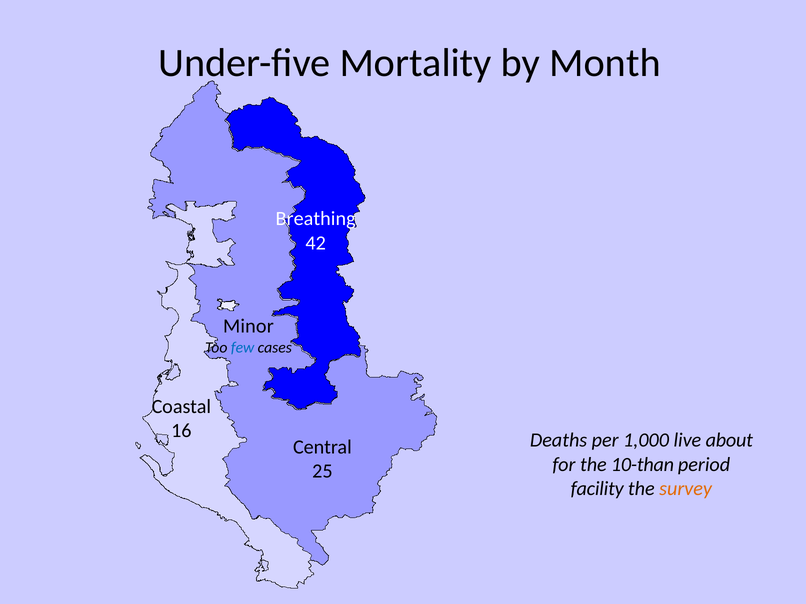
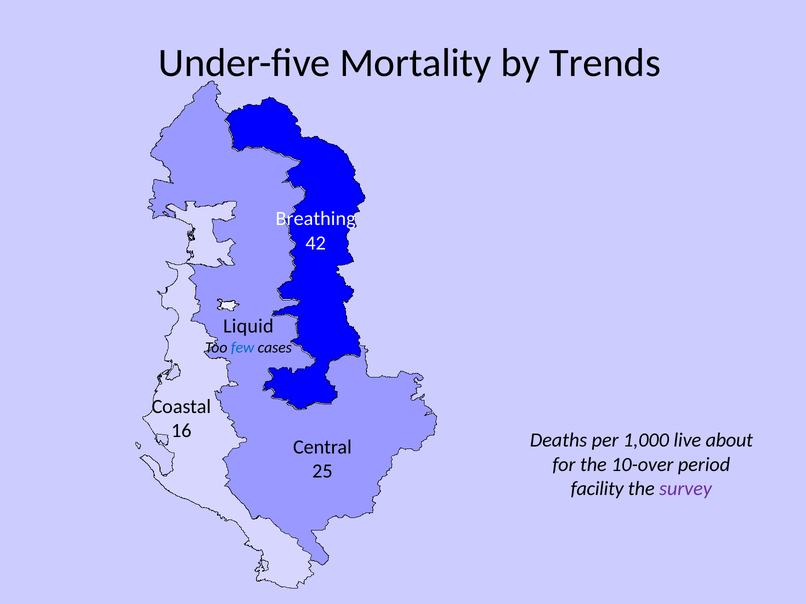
Month: Month -> Trends
Minor: Minor -> Liquid
10-than: 10-than -> 10-over
survey colour: orange -> purple
